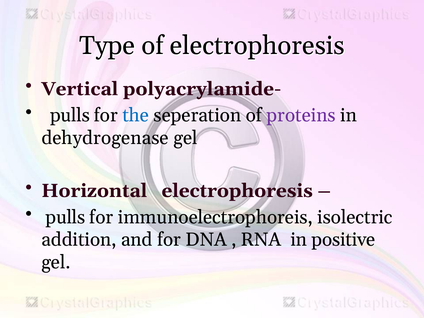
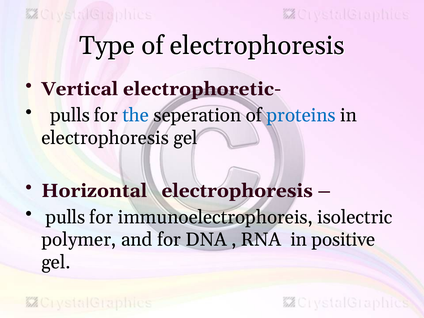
polyacrylamide-: polyacrylamide- -> electrophoretic-
proteins colour: purple -> blue
dehydrogenase at (105, 138): dehydrogenase -> electrophoresis
addition: addition -> polymer
